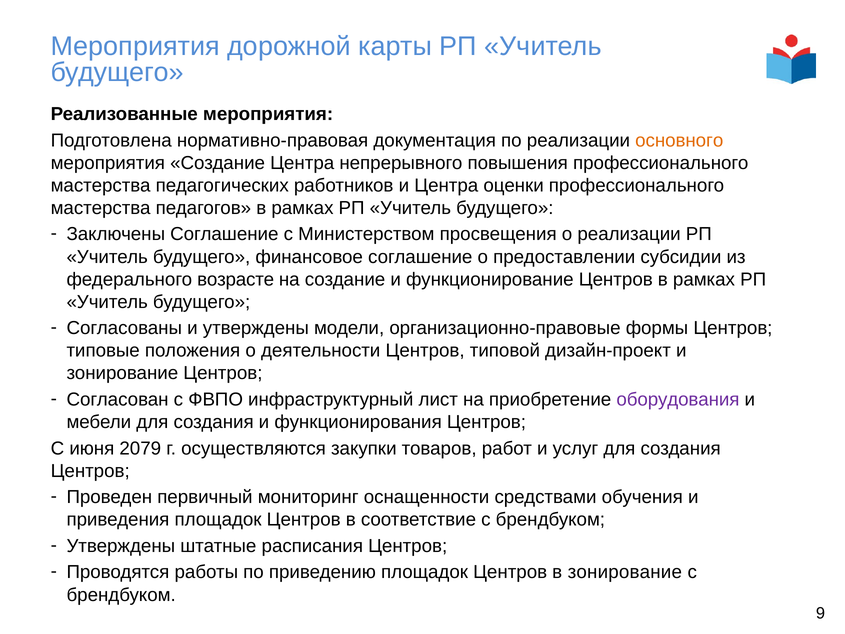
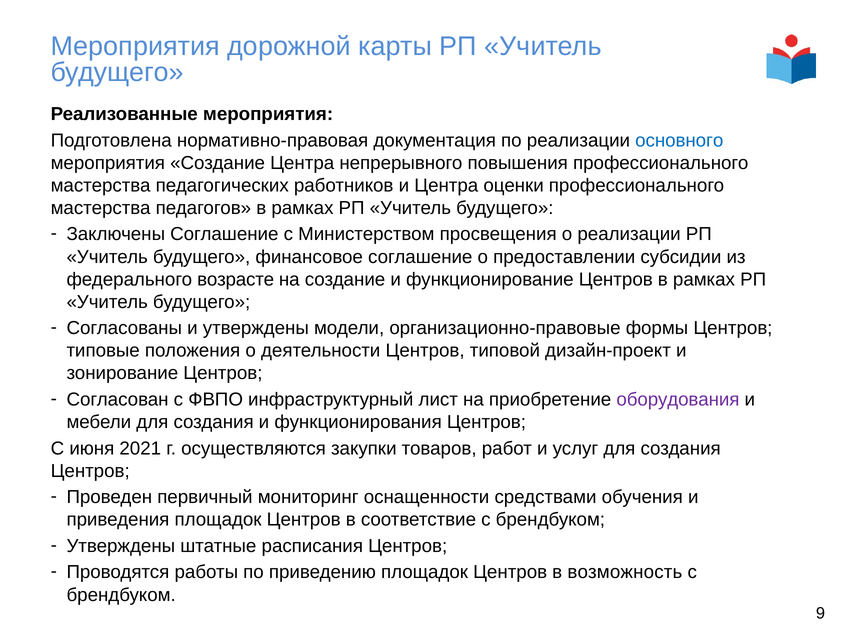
основного colour: orange -> blue
2079: 2079 -> 2021
в зонирование: зонирование -> возможность
